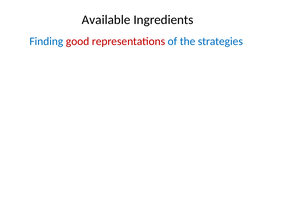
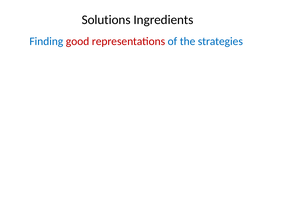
Available: Available -> Solutions
